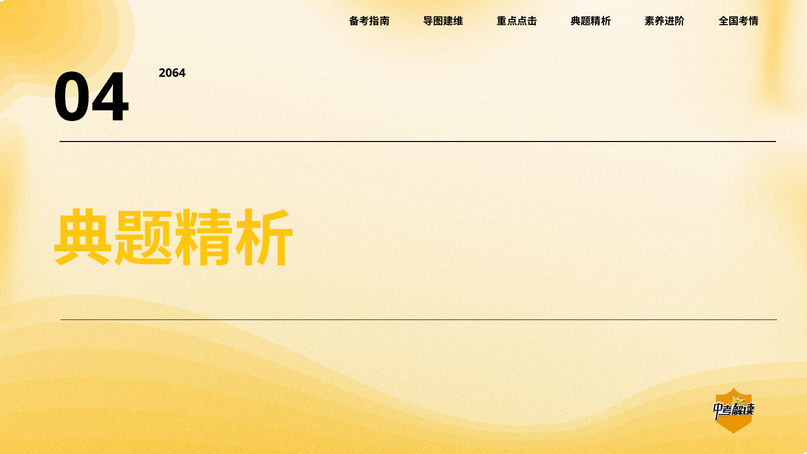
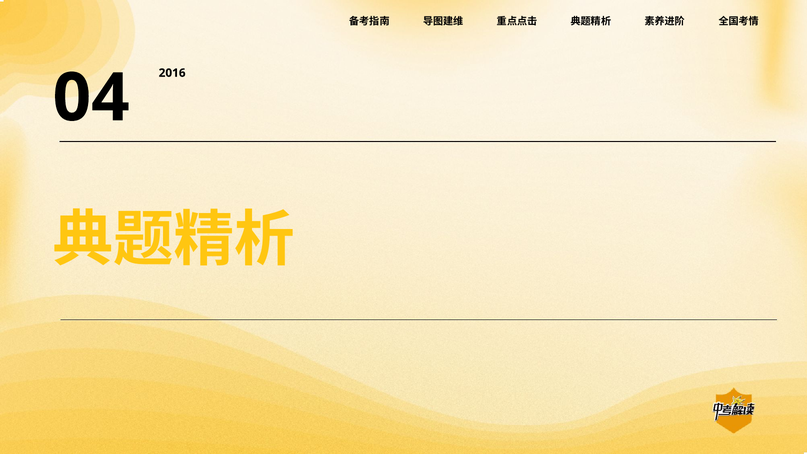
2064: 2064 -> 2016
